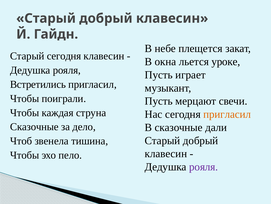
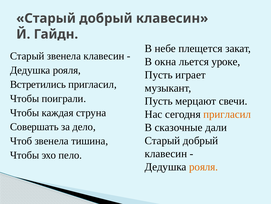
Старый сегодня: сегодня -> звенела
Сказочные at (34, 126): Сказочные -> Совершать
рояля at (204, 166) colour: purple -> orange
